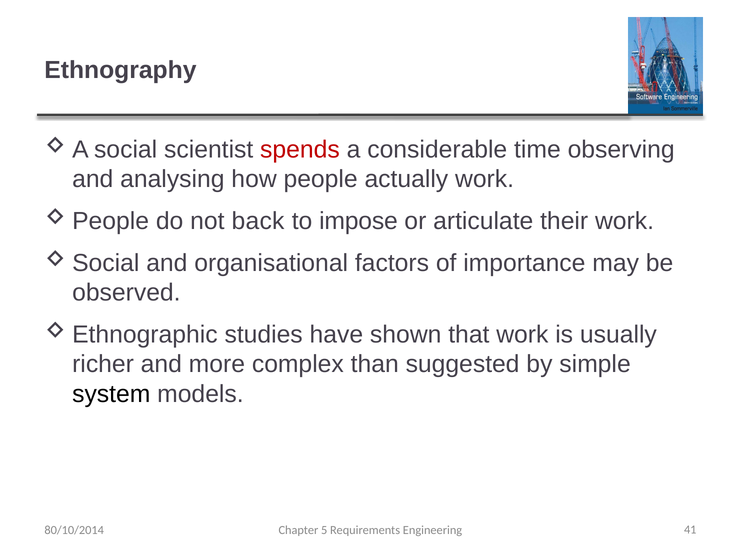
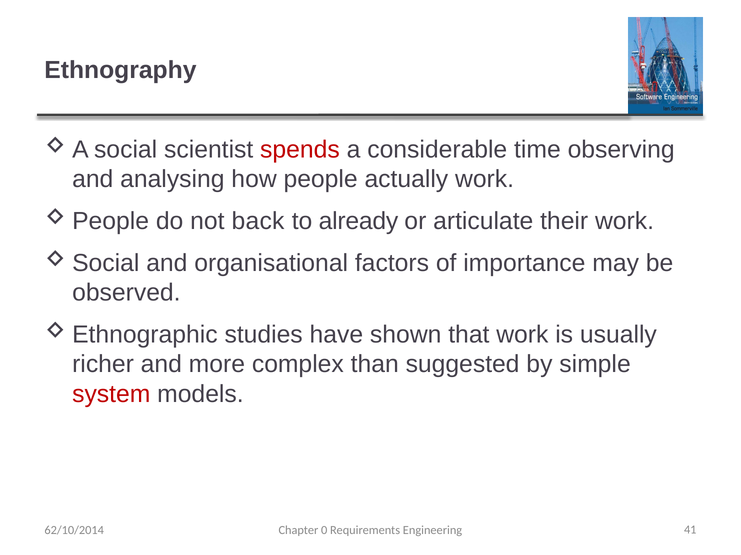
impose: impose -> already
system colour: black -> red
80/10/2014: 80/10/2014 -> 62/10/2014
5: 5 -> 0
